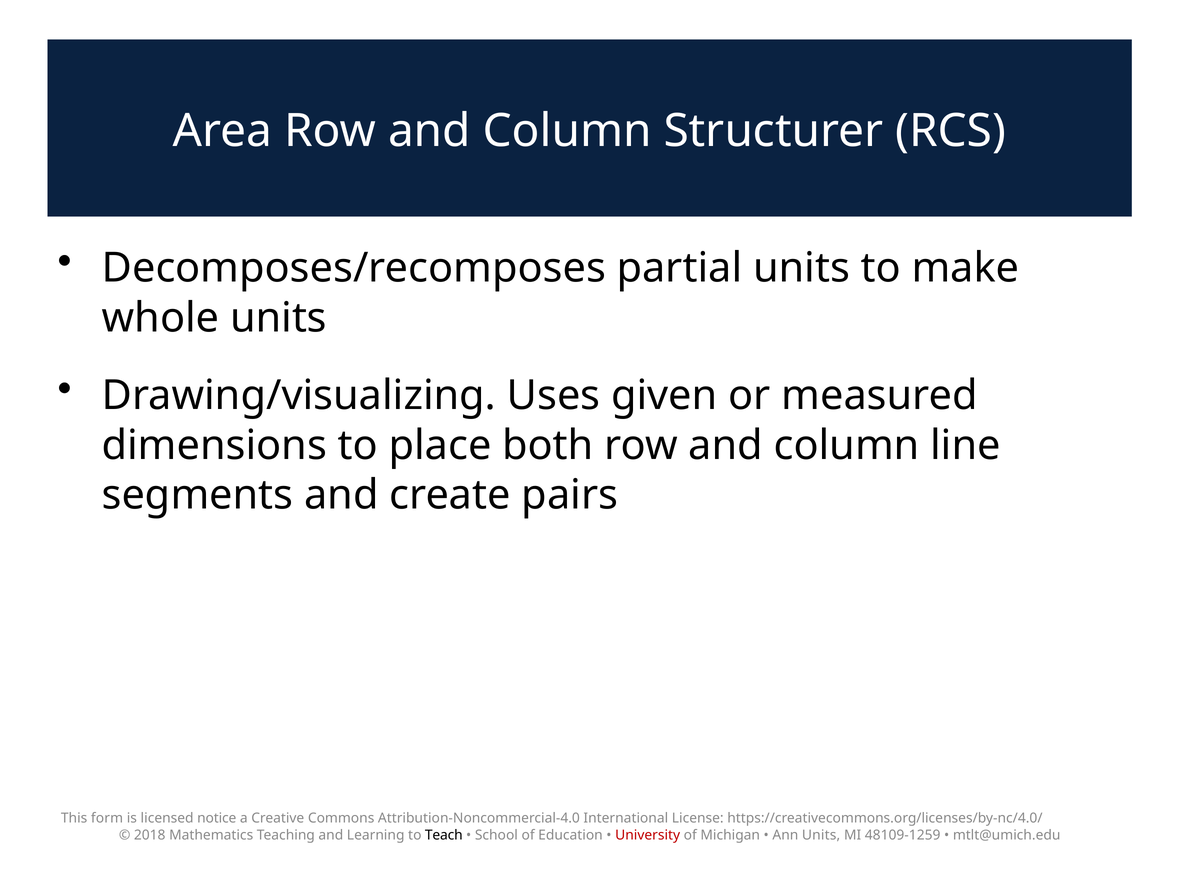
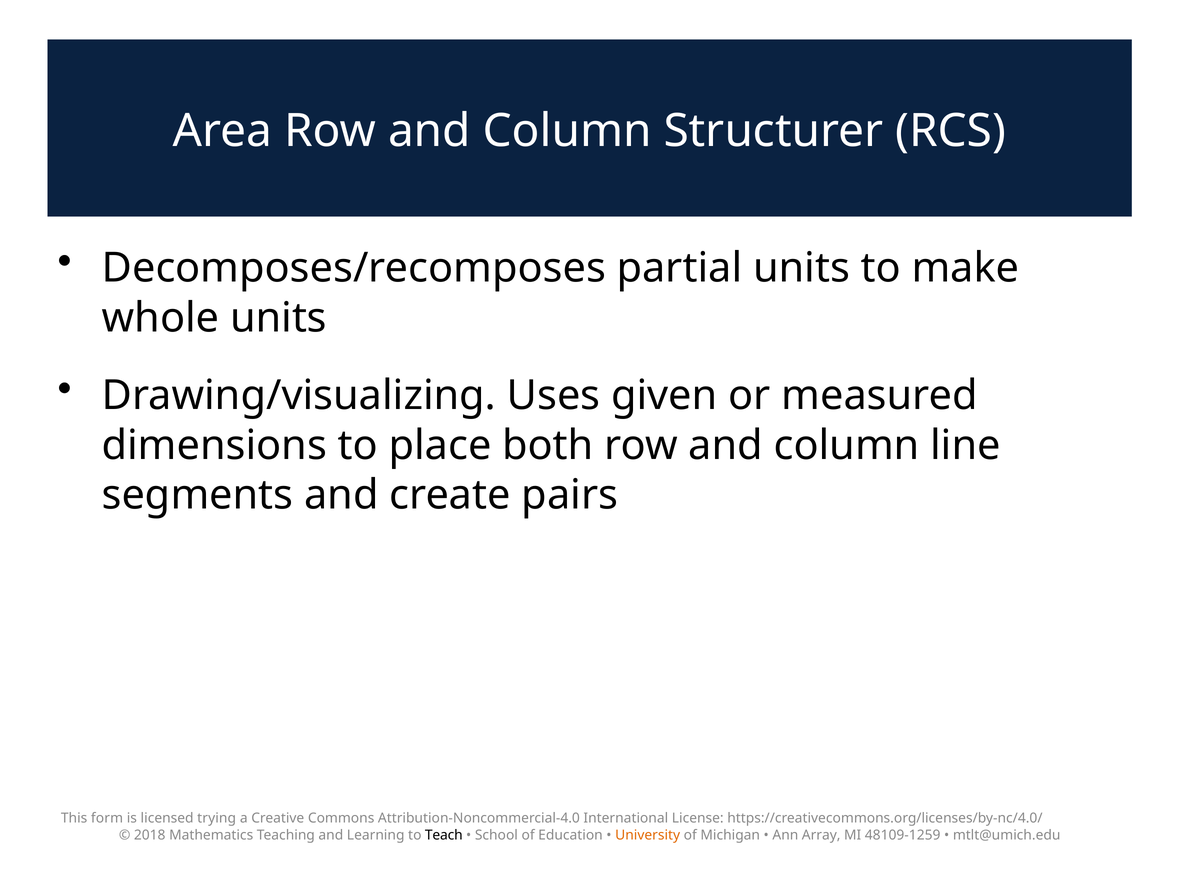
notice: notice -> trying
University colour: red -> orange
Ann Units: Units -> Array
